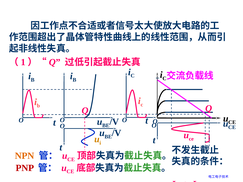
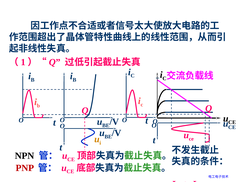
NPN colour: orange -> black
